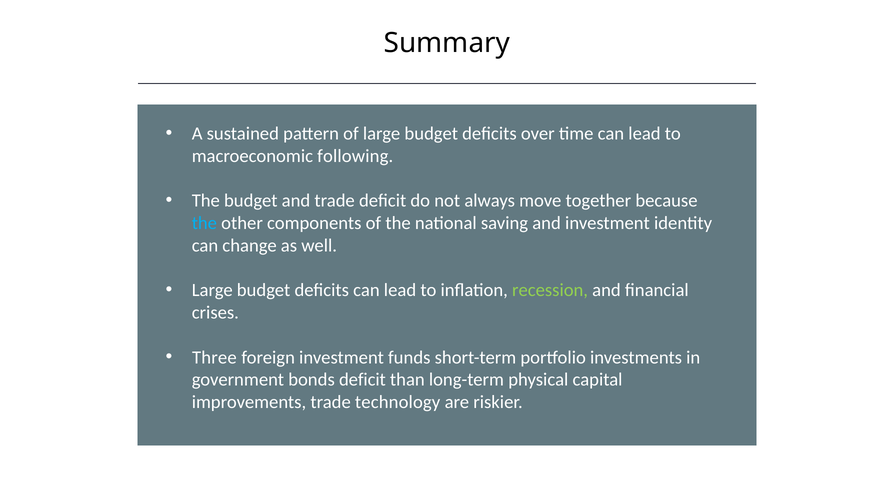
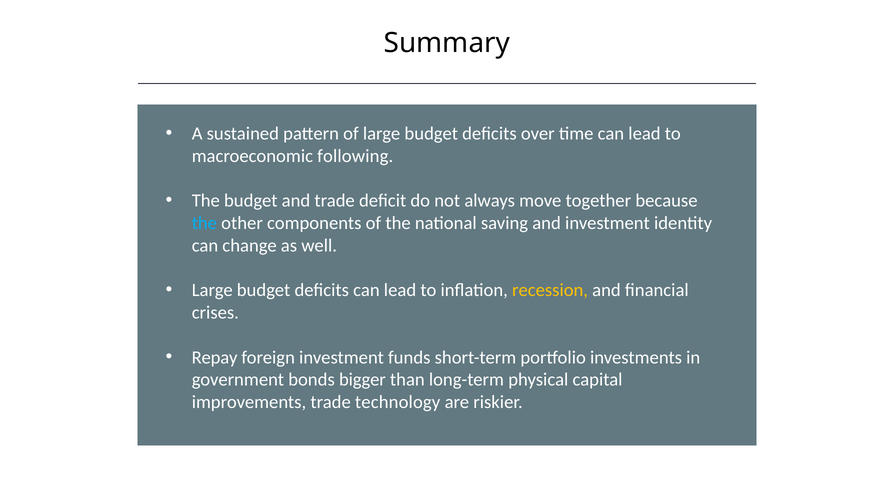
recession colour: light green -> yellow
Three: Three -> Repay
bonds deficit: deficit -> bigger
